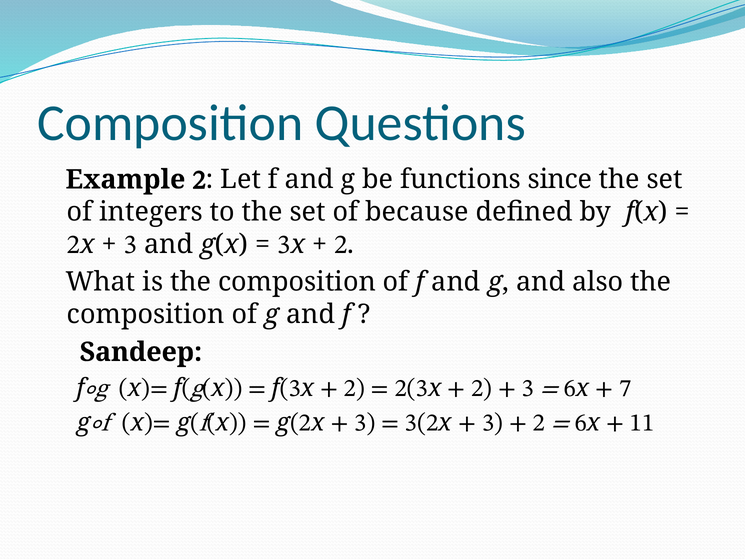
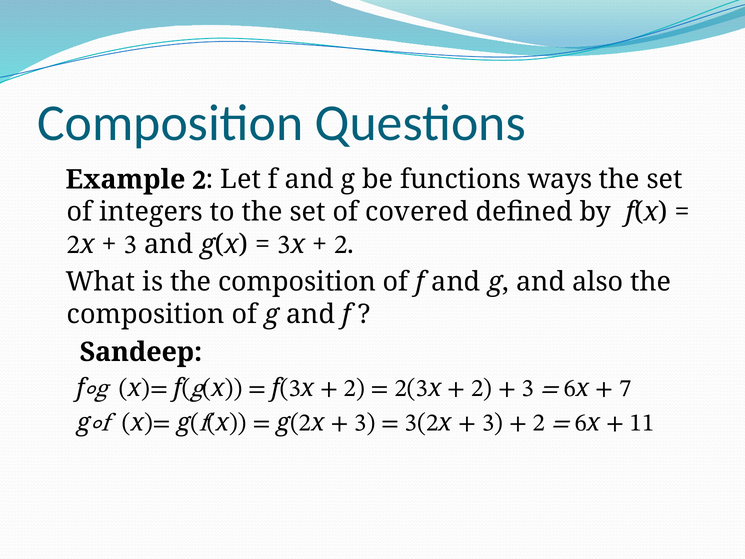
since: since -> ways
because: because -> covered
